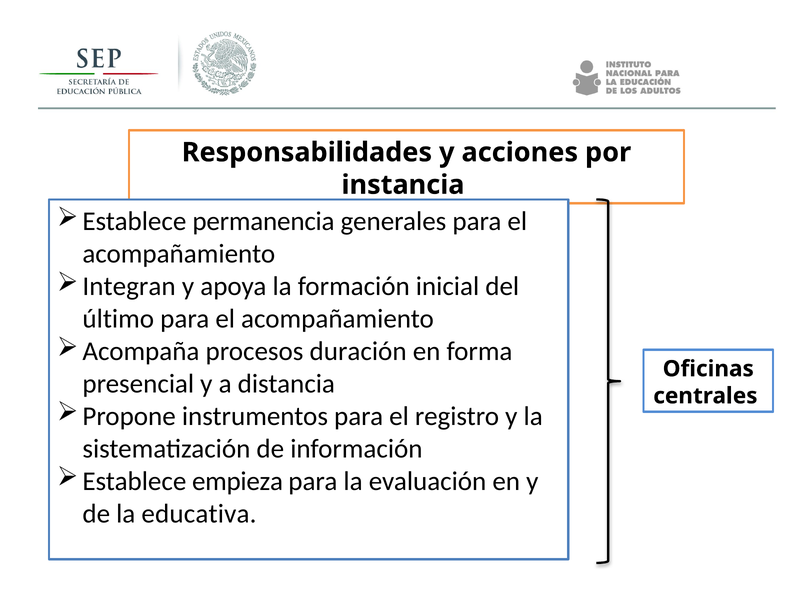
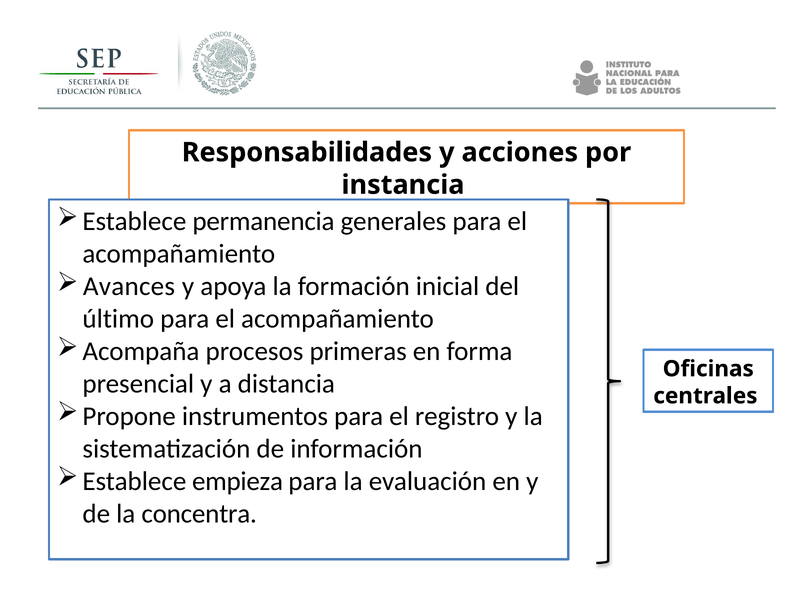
Integran: Integran -> Avances
duración: duración -> primeras
educativa: educativa -> concentra
